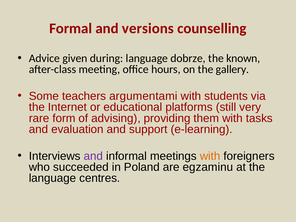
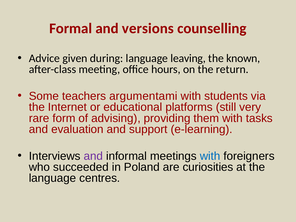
dobrze: dobrze -> leaving
gallery: gallery -> return
with at (210, 156) colour: orange -> blue
egzaminu: egzaminu -> curiosities
